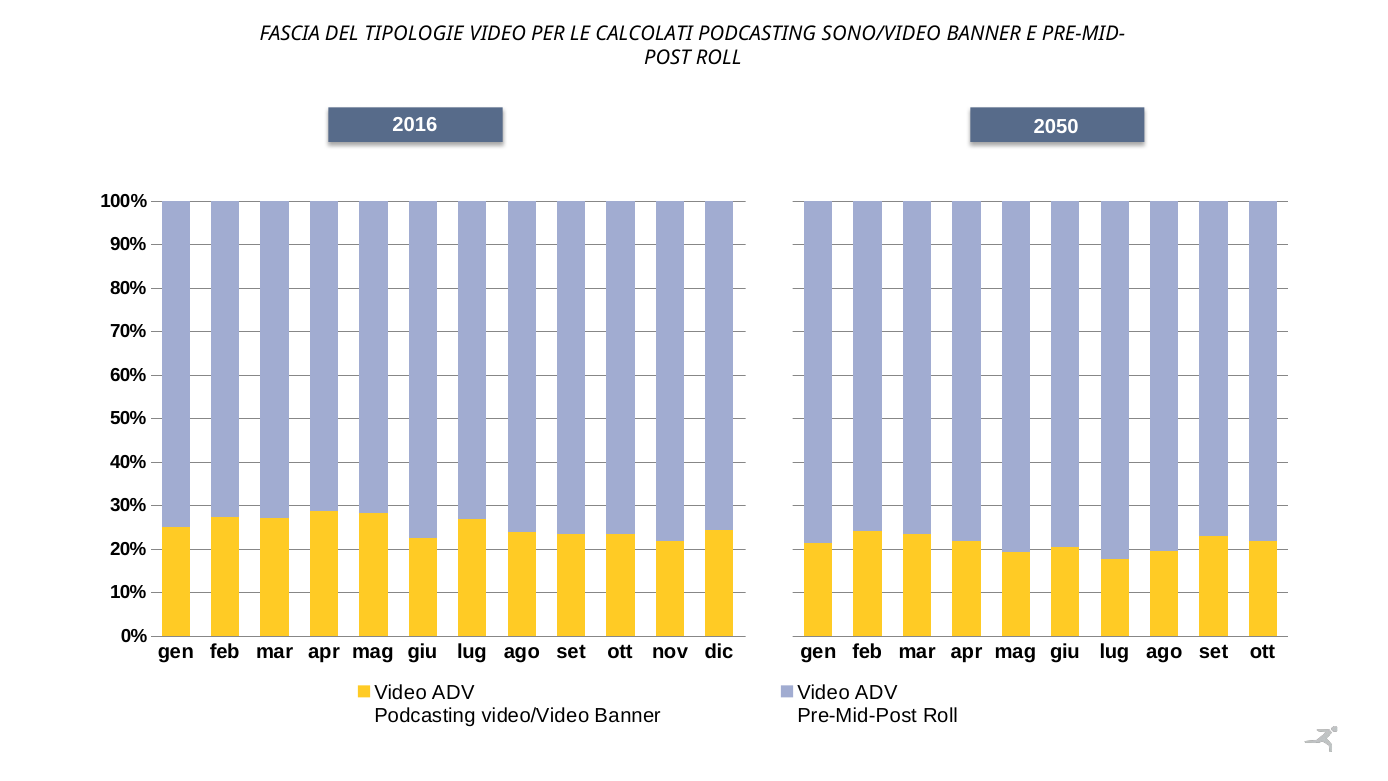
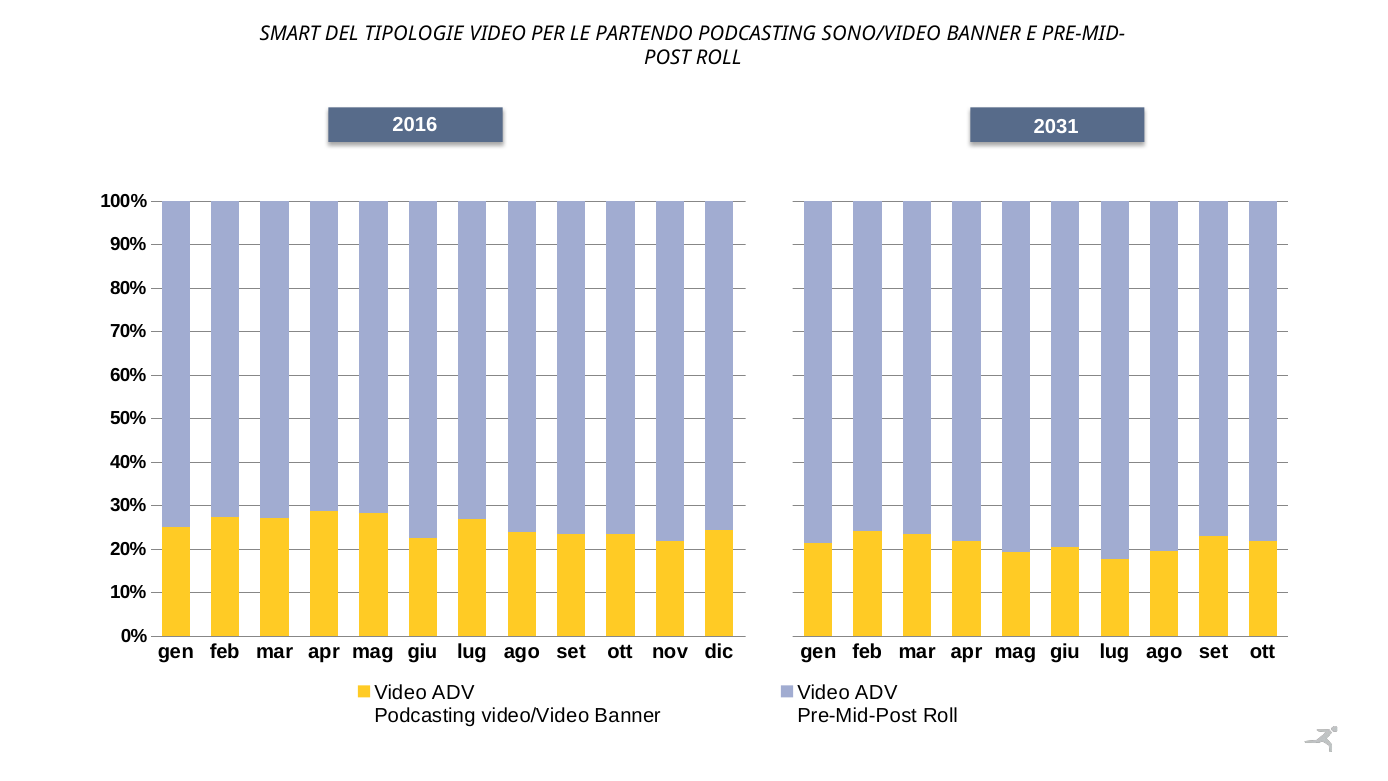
FASCIA: FASCIA -> SMART
CALCOLATI: CALCOLATI -> PARTENDO
2050: 2050 -> 2031
